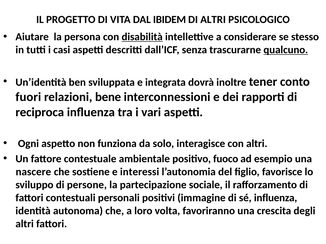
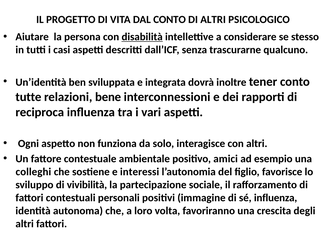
DAL IBIDEM: IBIDEM -> CONTO
qualcuno underline: present -> none
fuori: fuori -> tutte
fuoco: fuoco -> amici
nascere: nascere -> colleghi
persone: persone -> vivibilità
